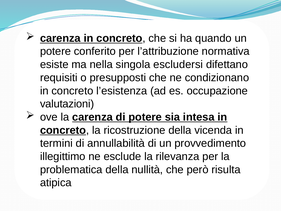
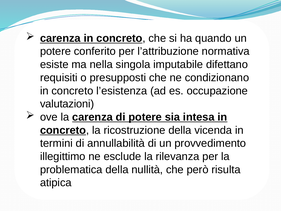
escludersi: escludersi -> imputabile
